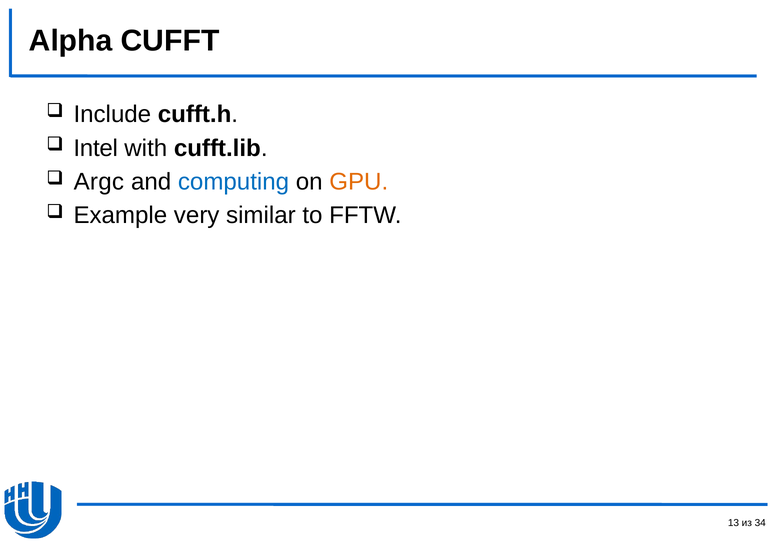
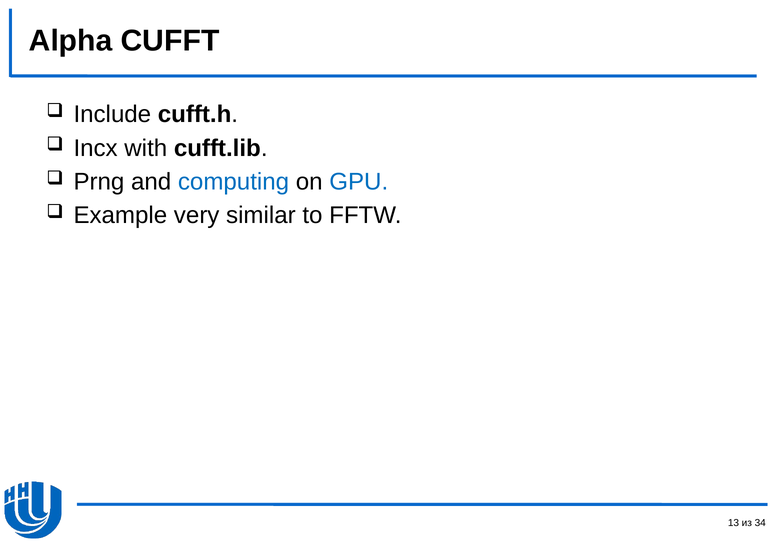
Intel: Intel -> Incx
Argc: Argc -> Prng
GPU colour: orange -> blue
